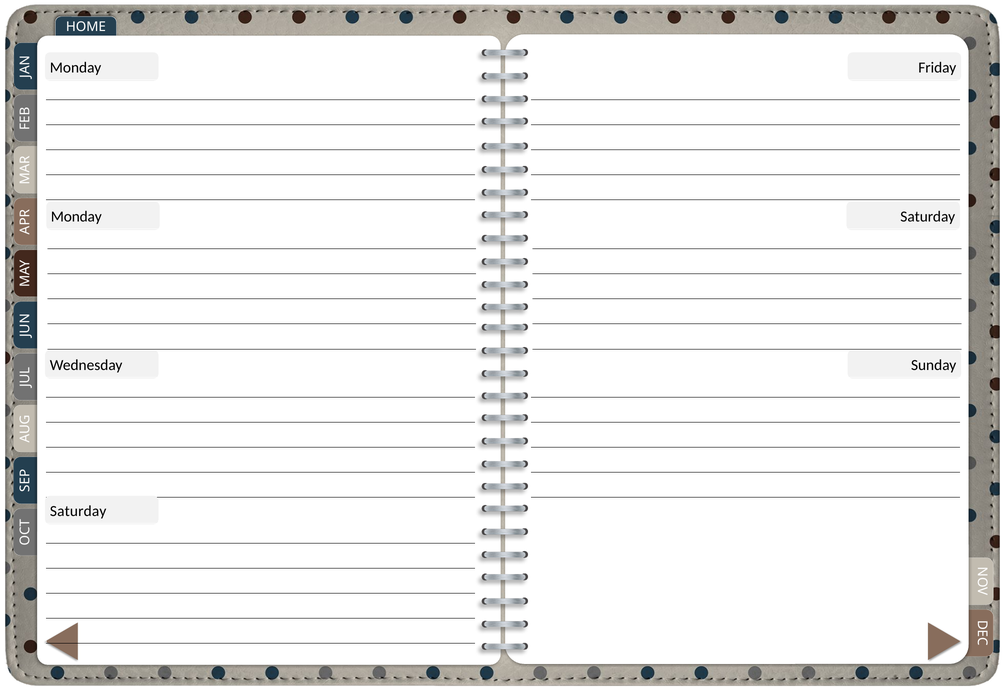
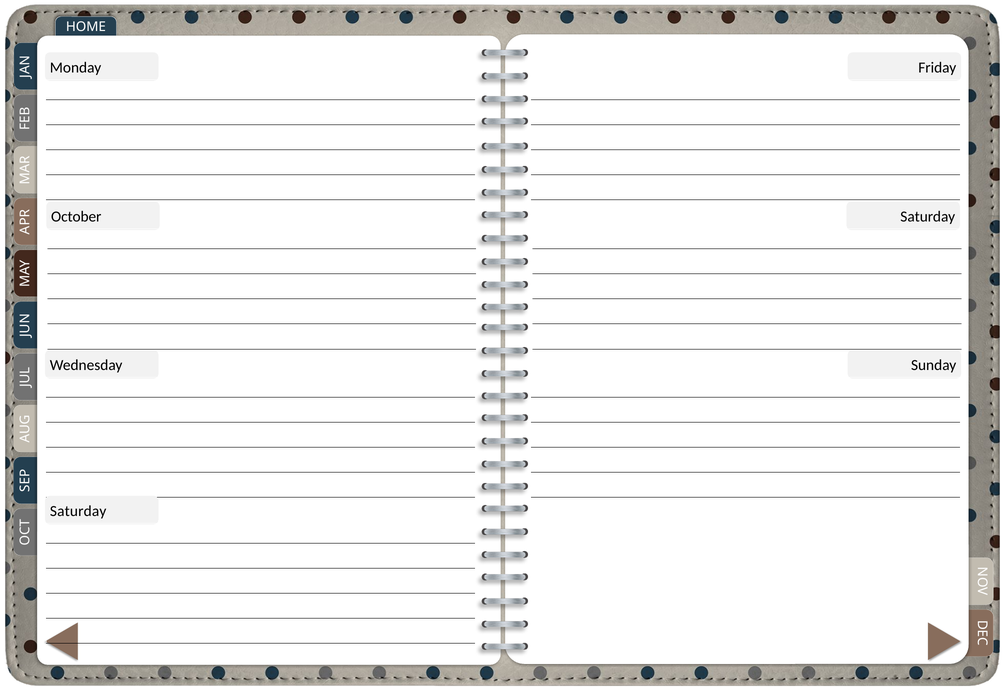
Monday at (76, 217): Monday -> October
